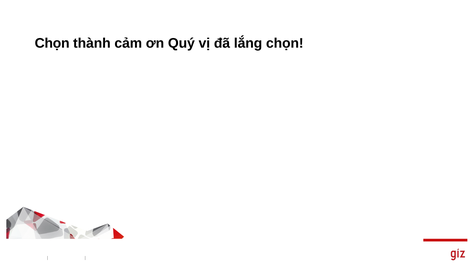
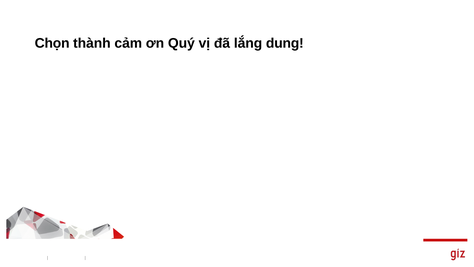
lắng chọn: chọn -> dung
